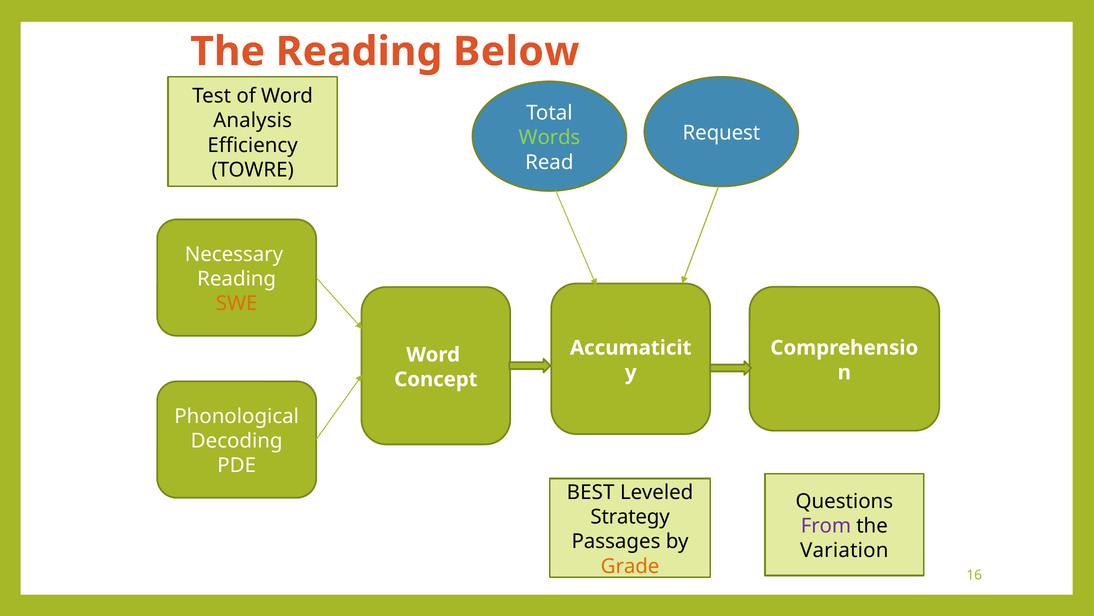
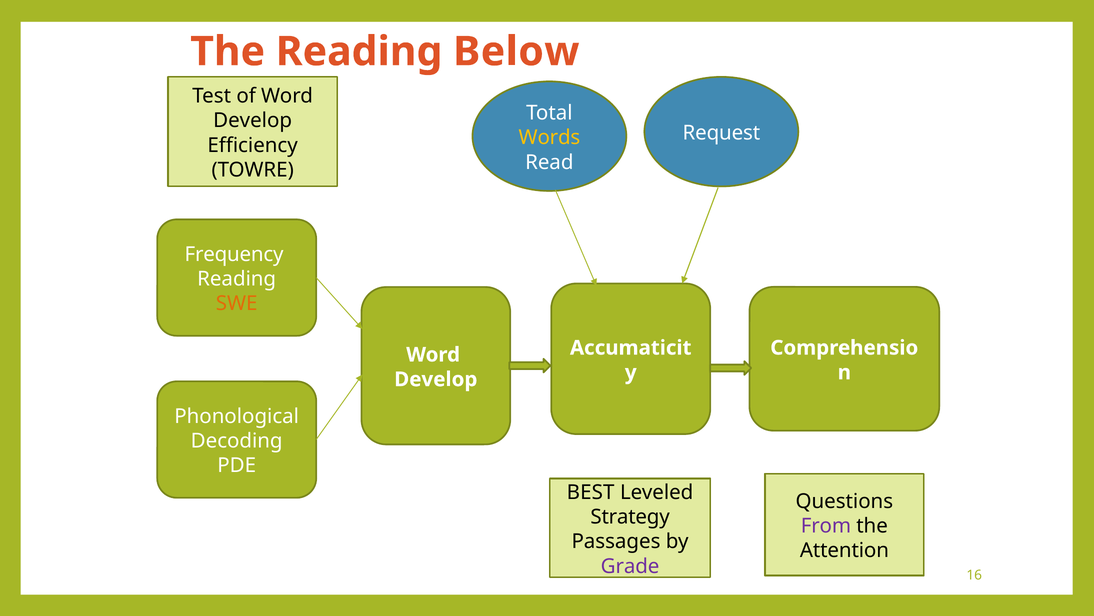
Analysis at (253, 121): Analysis -> Develop
Words colour: light green -> yellow
Necessary: Necessary -> Frequency
Concept at (436, 379): Concept -> Develop
Variation: Variation -> Attention
Grade colour: orange -> purple
